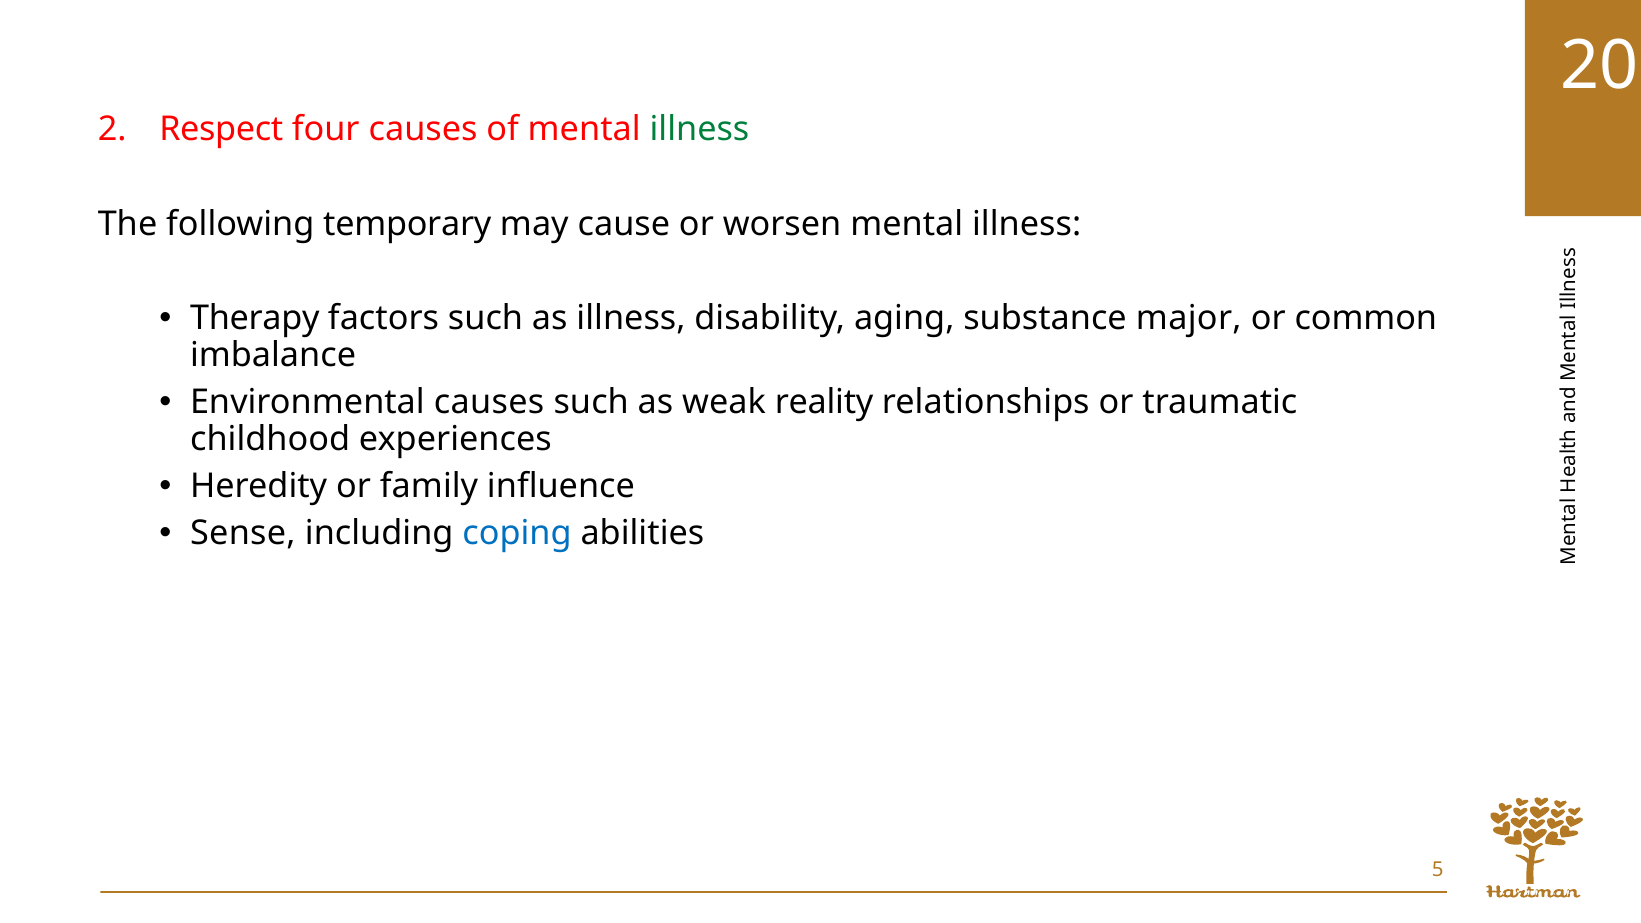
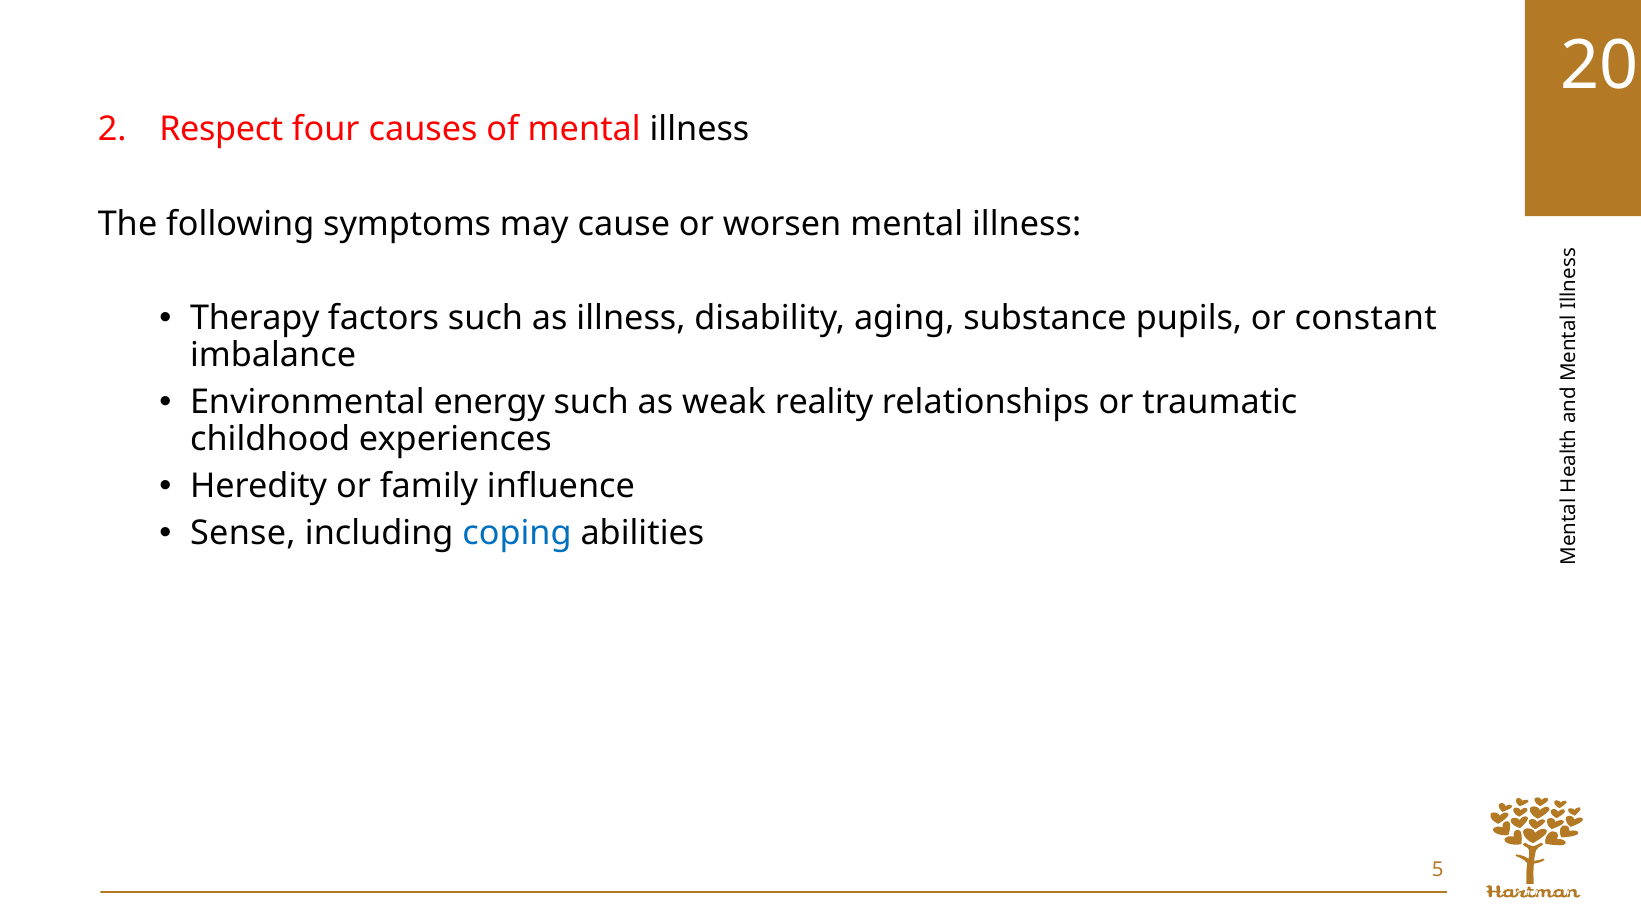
illness at (699, 129) colour: green -> black
temporary: temporary -> symptoms
major: major -> pupils
common: common -> constant
Environmental causes: causes -> energy
